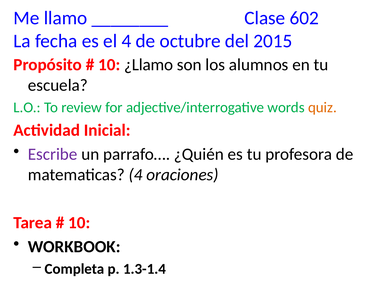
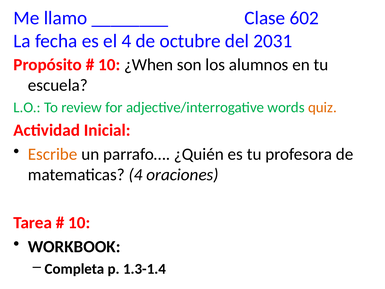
2015: 2015 -> 2031
¿Llamo: ¿Llamo -> ¿When
Escribe colour: purple -> orange
